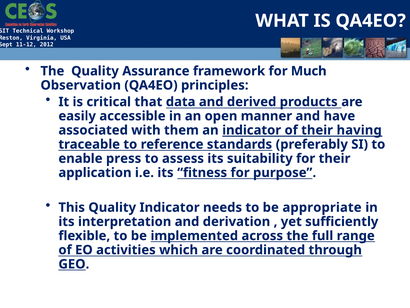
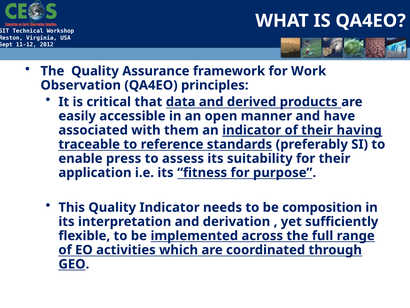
Much: Much -> Work
appropriate: appropriate -> composition
